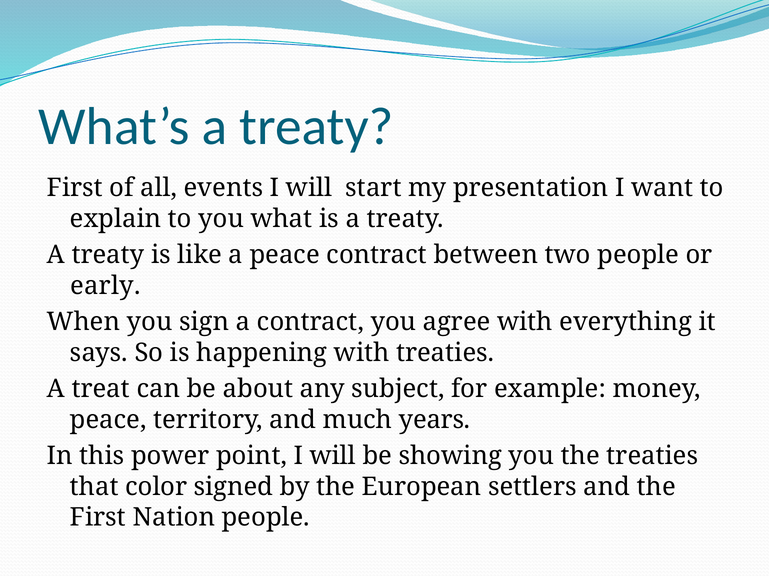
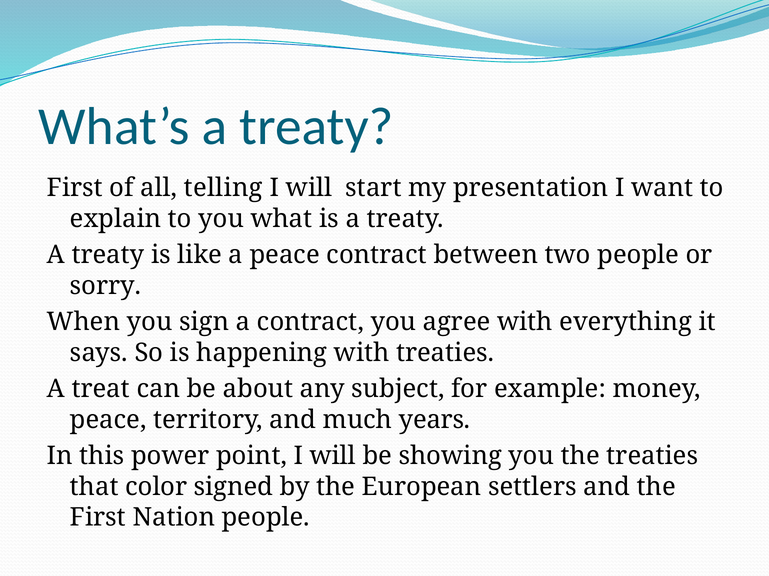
events: events -> telling
early: early -> sorry
